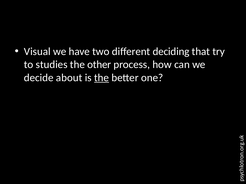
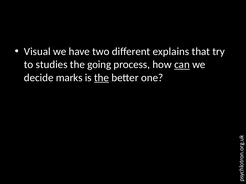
deciding: deciding -> explains
other: other -> going
can underline: none -> present
about: about -> marks
